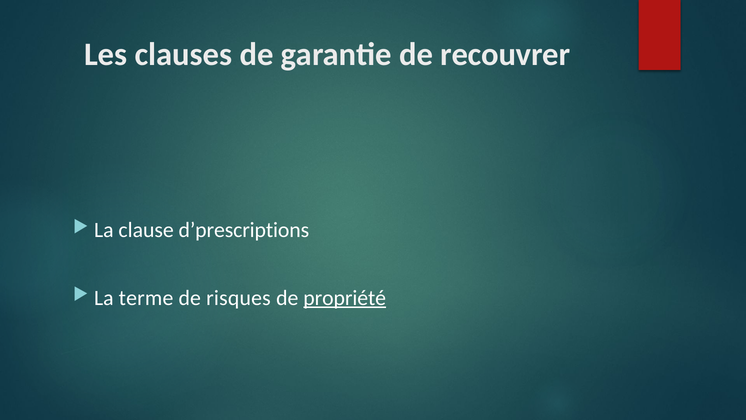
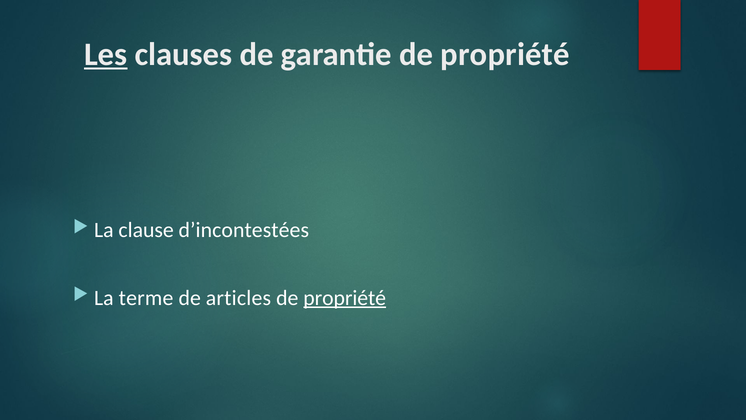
Les underline: none -> present
garantie de recouvrer: recouvrer -> propriété
d’prescriptions: d’prescriptions -> d’incontestées
risques: risques -> articles
